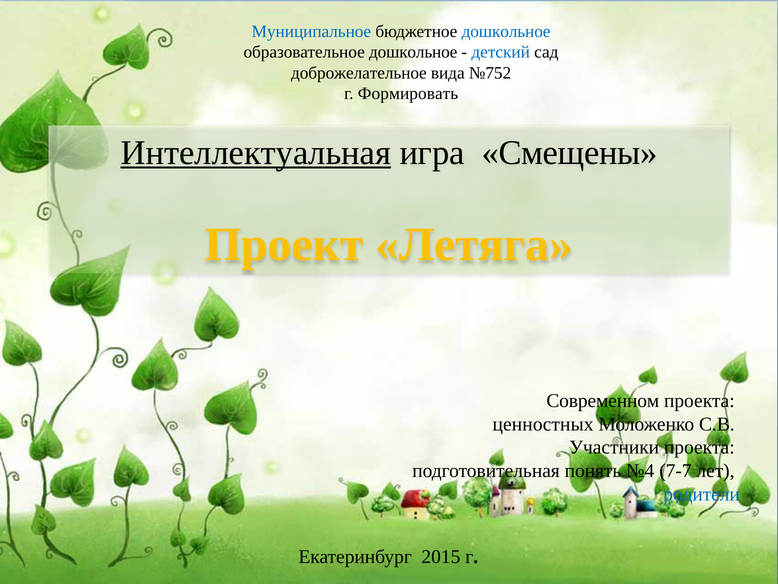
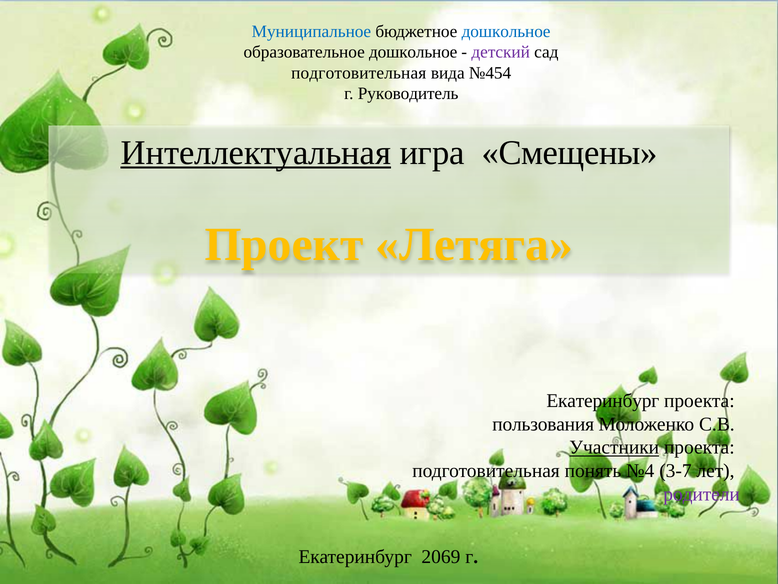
детский colour: blue -> purple
доброжелательное at (359, 73): доброжелательное -> подготовительная
№752: №752 -> №454
Формировать: Формировать -> Руководитель
Современном at (603, 400): Современном -> Екатеринбург
ценностных: ценностных -> пользования
Участники underline: none -> present
7-7: 7-7 -> 3-7
родители colour: blue -> purple
2015: 2015 -> 2069
